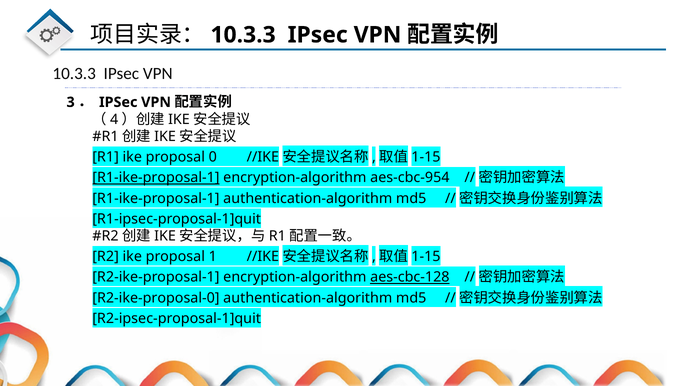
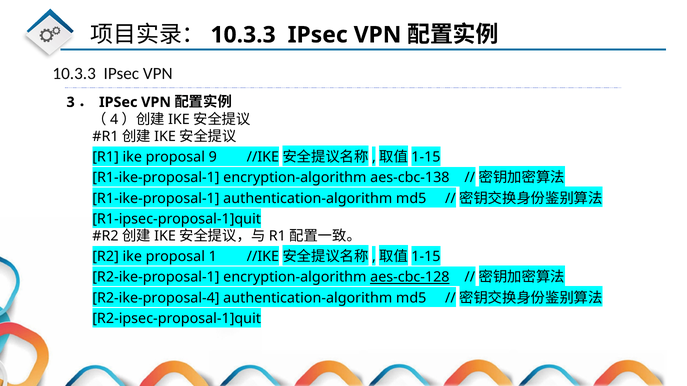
0: 0 -> 9
R1-ike-proposal-1 at (156, 178) underline: present -> none
aes-cbc-954: aes-cbc-954 -> aes-cbc-138
R2-ike-proposal-0: R2-ike-proposal-0 -> R2-ike-proposal-4
